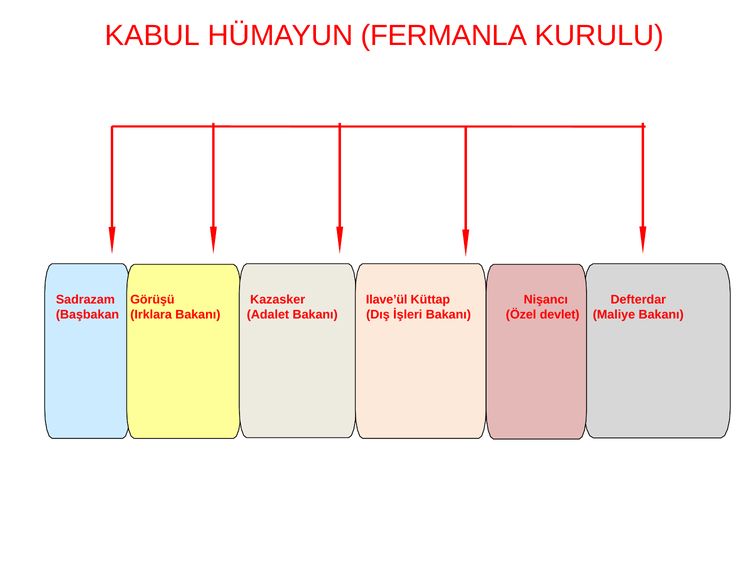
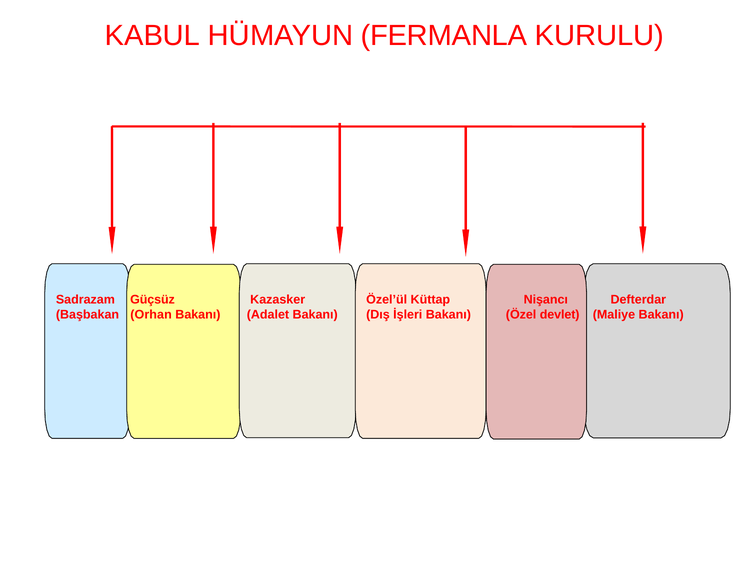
Görüşü: Görüşü -> Güçsüz
Ilave’ül: Ilave’ül -> Özel’ül
Irklara: Irklara -> Orhan
